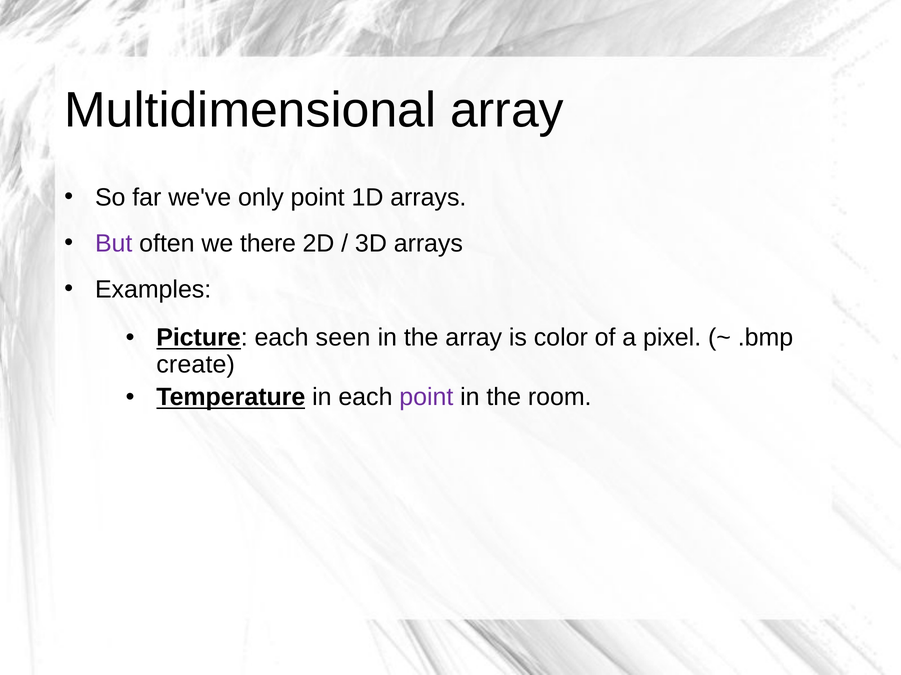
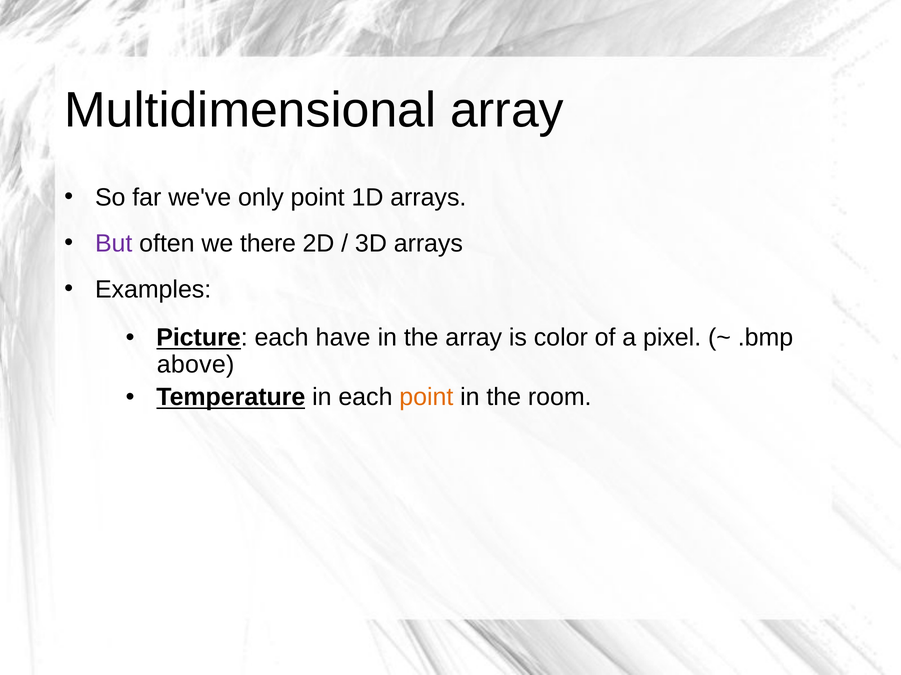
seen: seen -> have
create: create -> above
point at (426, 398) colour: purple -> orange
